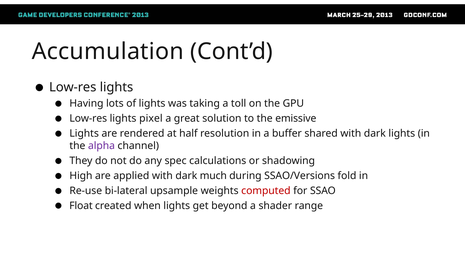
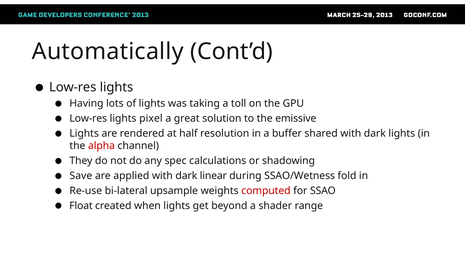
Accumulation: Accumulation -> Automatically
alpha colour: purple -> red
High: High -> Save
much: much -> linear
SSAO/Versions: SSAO/Versions -> SSAO/Wetness
